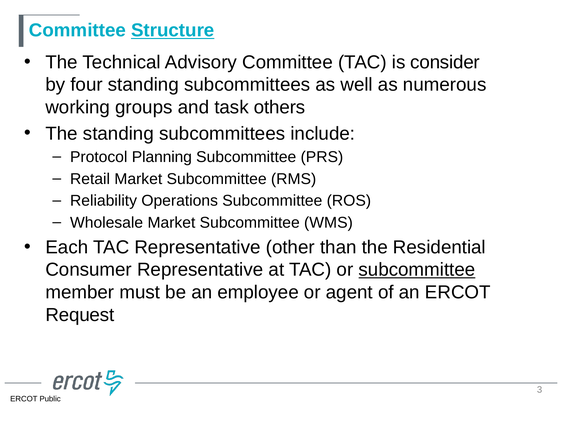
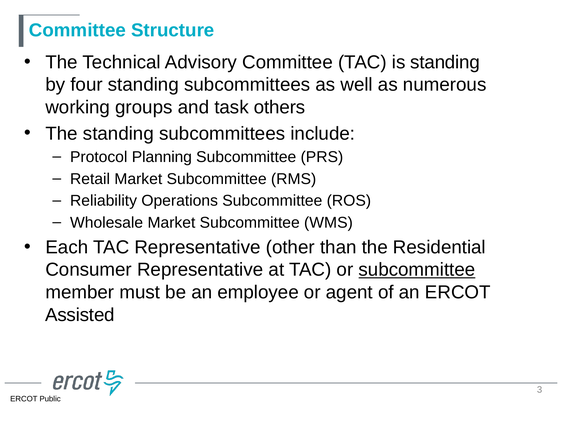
Structure underline: present -> none
is consider: consider -> standing
Request: Request -> Assisted
